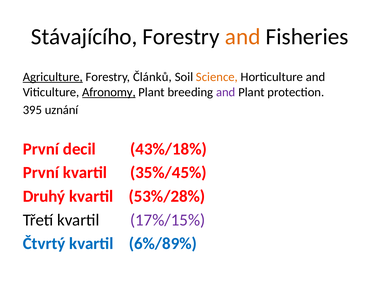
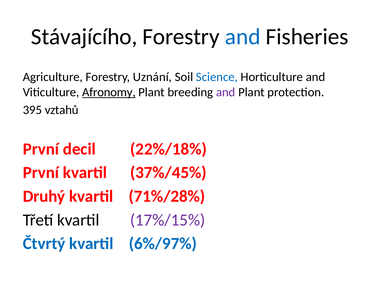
and at (243, 37) colour: orange -> blue
Agriculture underline: present -> none
Článků: Článků -> Uznání
Science colour: orange -> blue
uznání: uznání -> vztahů
43%/18%: 43%/18% -> 22%/18%
35%/45%: 35%/45% -> 37%/45%
53%/28%: 53%/28% -> 71%/28%
6%/89%: 6%/89% -> 6%/97%
